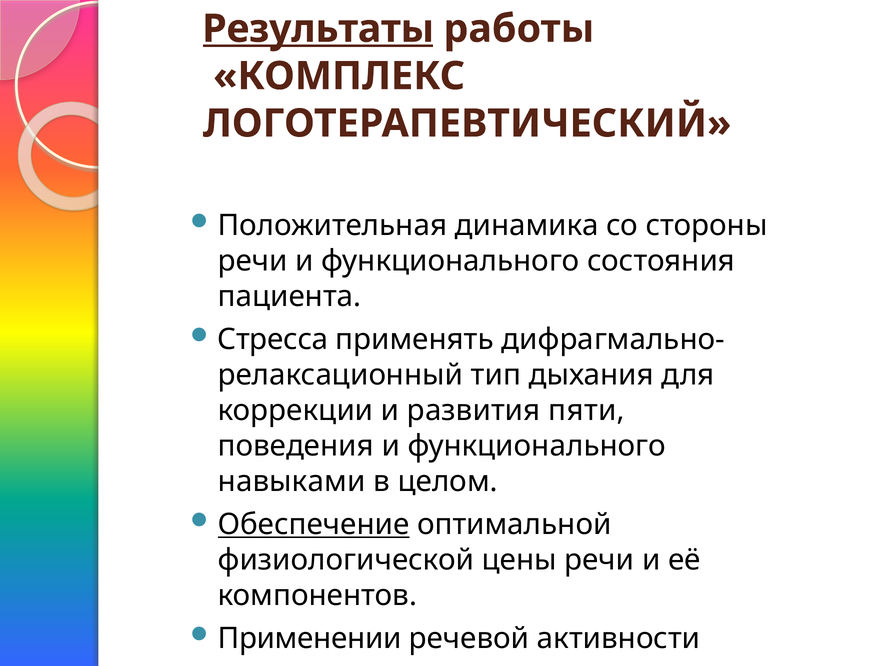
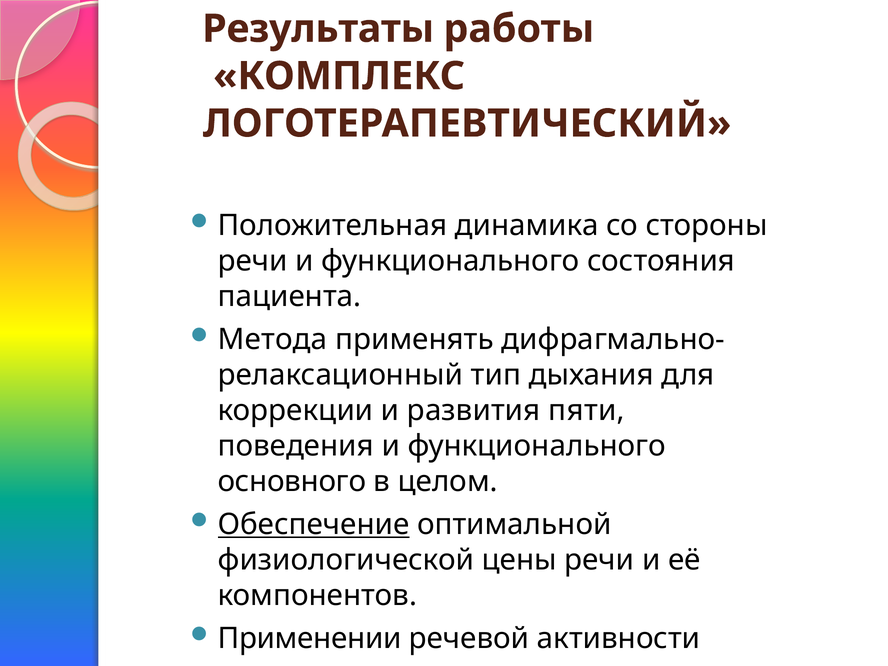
Результаты underline: present -> none
Стресса: Стресса -> Метода
навыками: навыками -> основного
